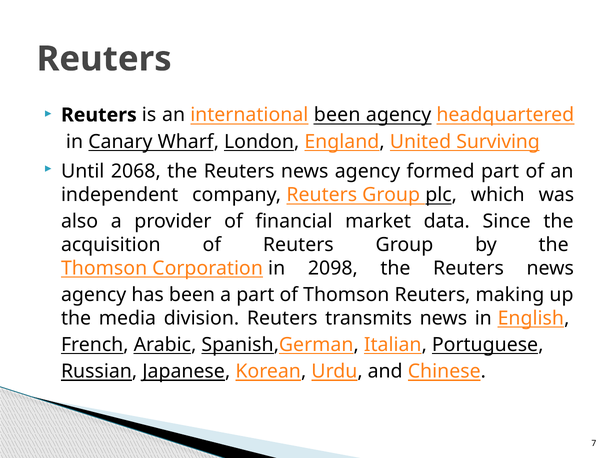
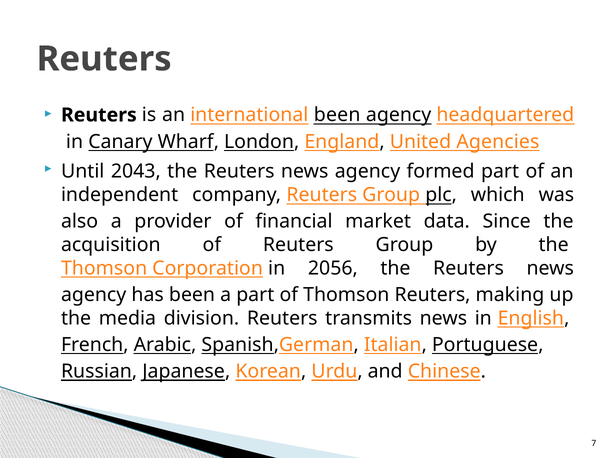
Surviving: Surviving -> Agencies
2068: 2068 -> 2043
2098: 2098 -> 2056
